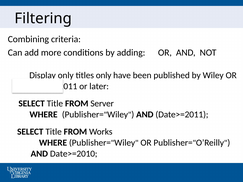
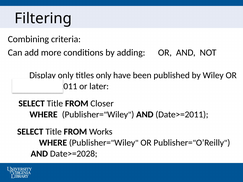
Server: Server -> Closer
Date>=2010: Date>=2010 -> Date>=2028
